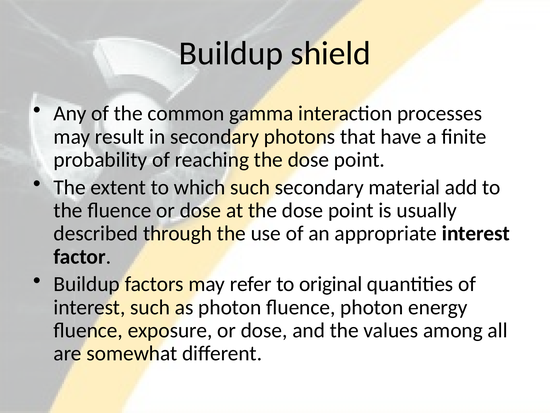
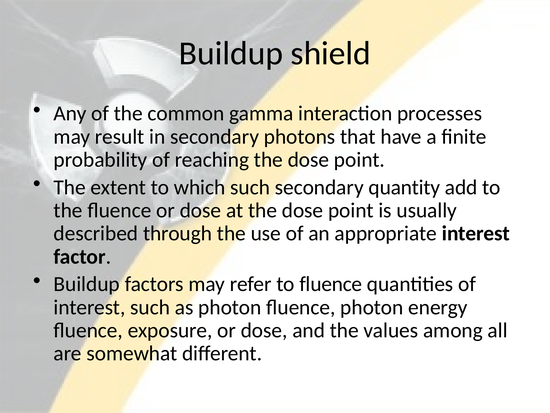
material: material -> quantity
to original: original -> fluence
